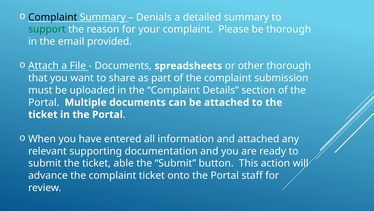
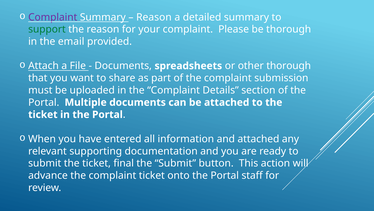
Complaint at (53, 17) colour: black -> purple
Denials at (154, 17): Denials -> Reason
able: able -> final
